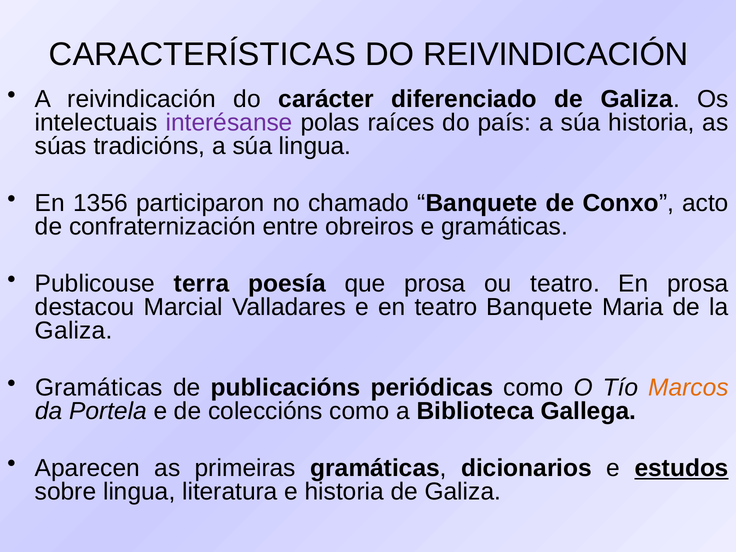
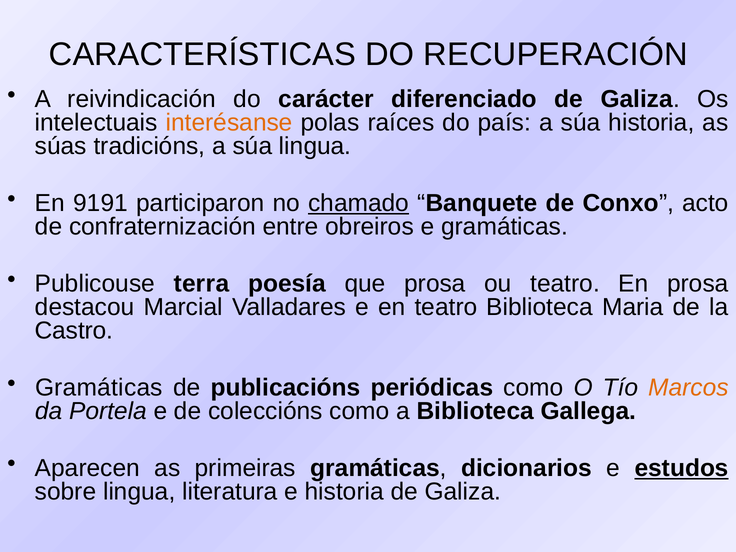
DO REIVINDICACIÓN: REIVINDICACIÓN -> RECUPERACIÓN
interésanse colour: purple -> orange
1356: 1356 -> 9191
chamado underline: none -> present
teatro Banquete: Banquete -> Biblioteca
Galiza at (74, 331): Galiza -> Castro
